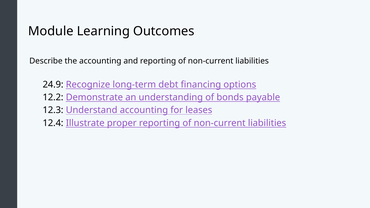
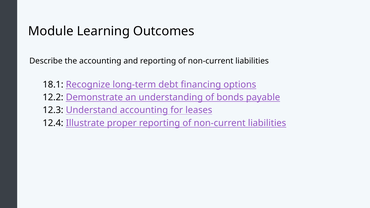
24.9: 24.9 -> 18.1
